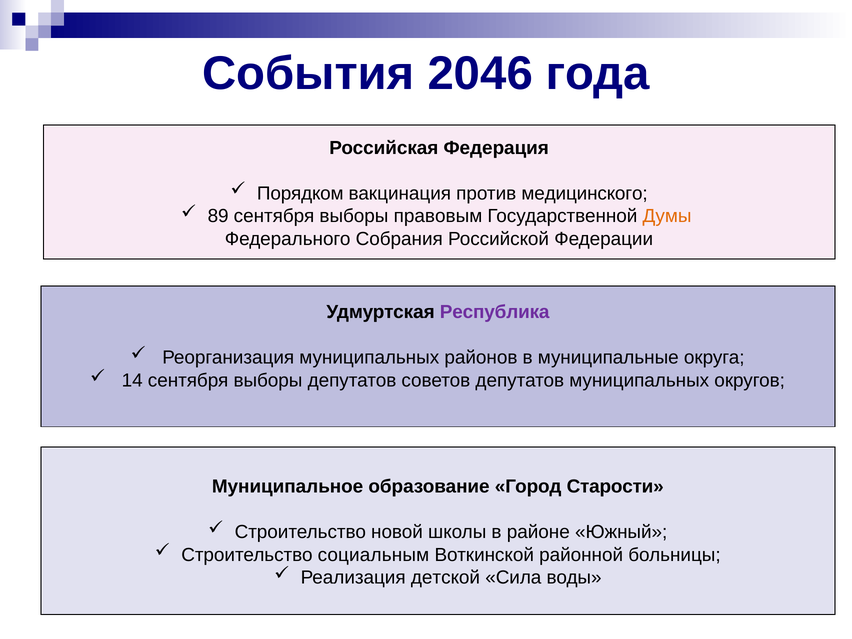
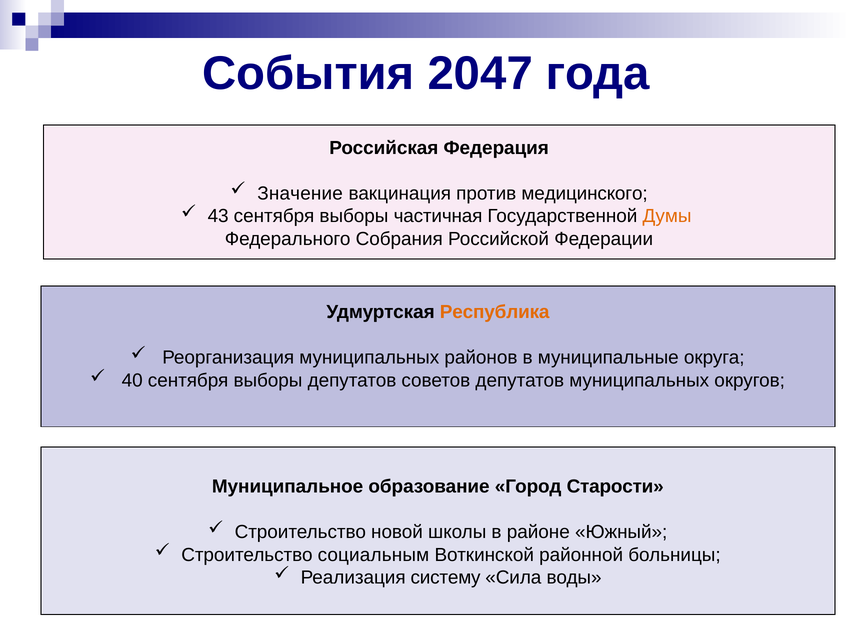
2046: 2046 -> 2047
Порядком: Порядком -> Значение
89: 89 -> 43
правовым: правовым -> частичная
Республика colour: purple -> orange
14: 14 -> 40
детской: детской -> систему
